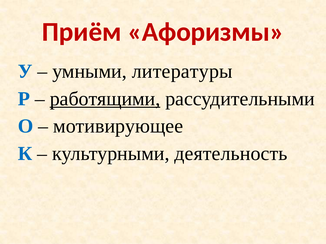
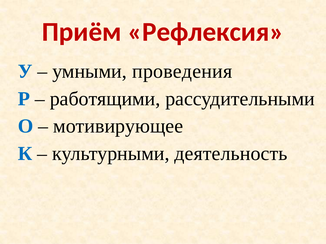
Афоризмы: Афоризмы -> Рефлексия
литературы: литературы -> проведения
работящими underline: present -> none
